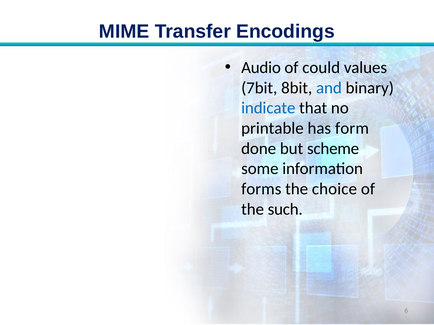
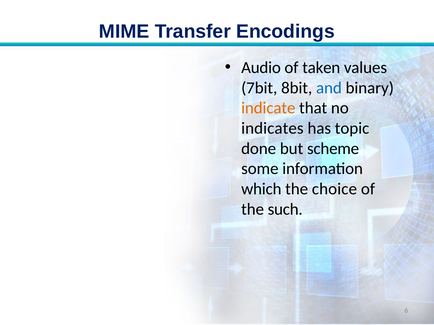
could: could -> taken
indicate colour: blue -> orange
printable: printable -> indicates
form: form -> topic
forms: forms -> which
